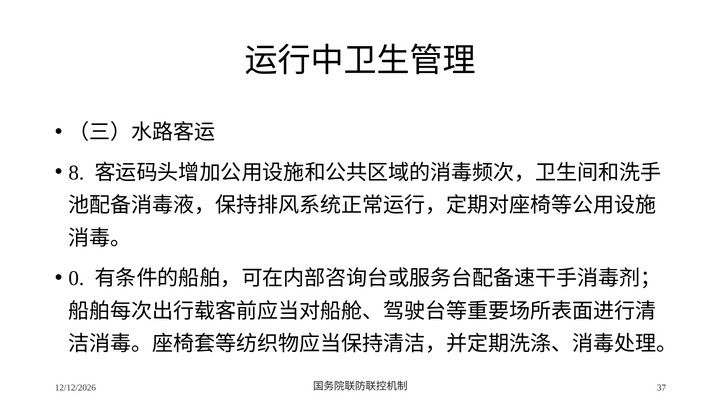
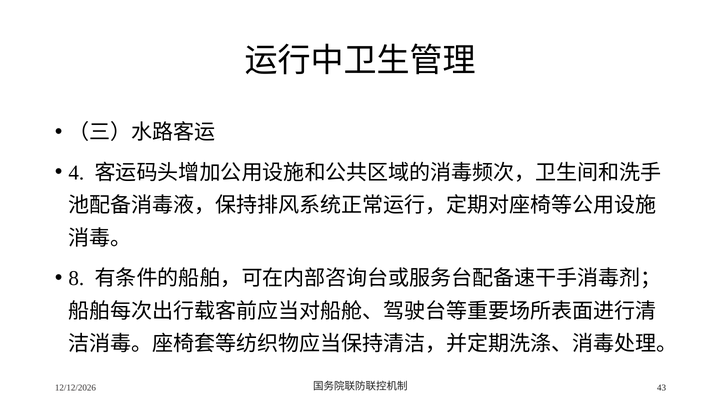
8: 8 -> 4
0: 0 -> 8
37: 37 -> 43
